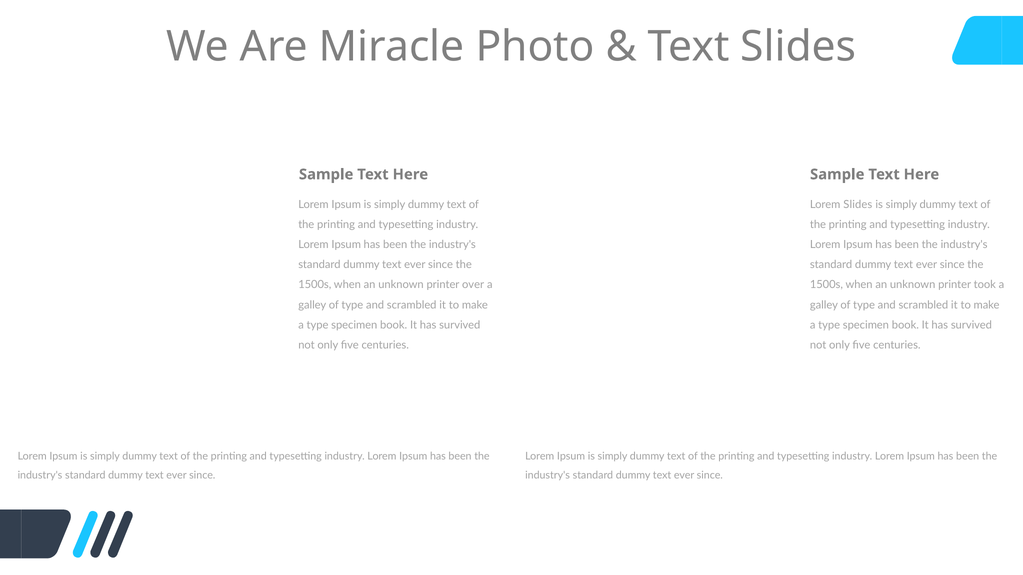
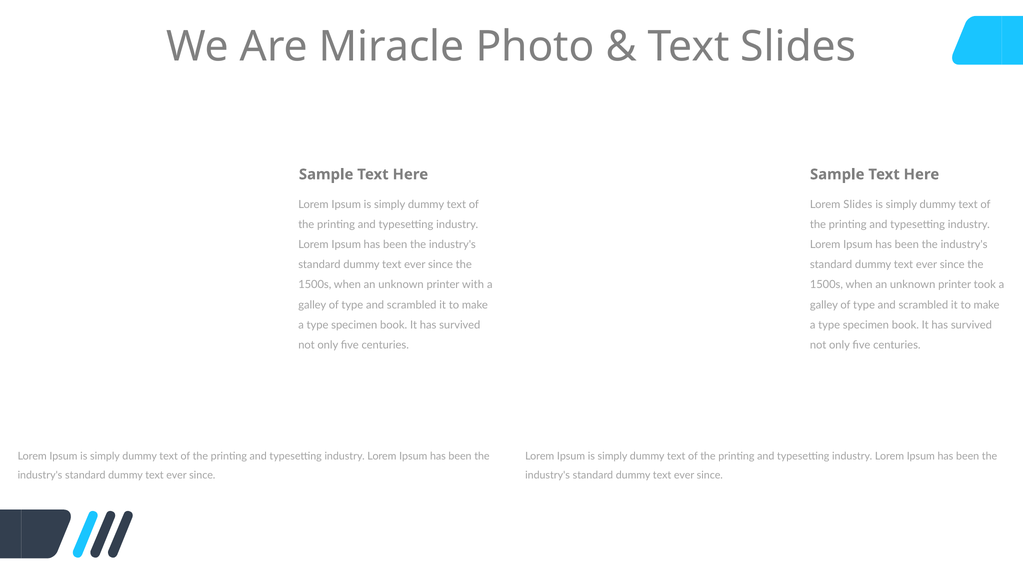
over: over -> with
